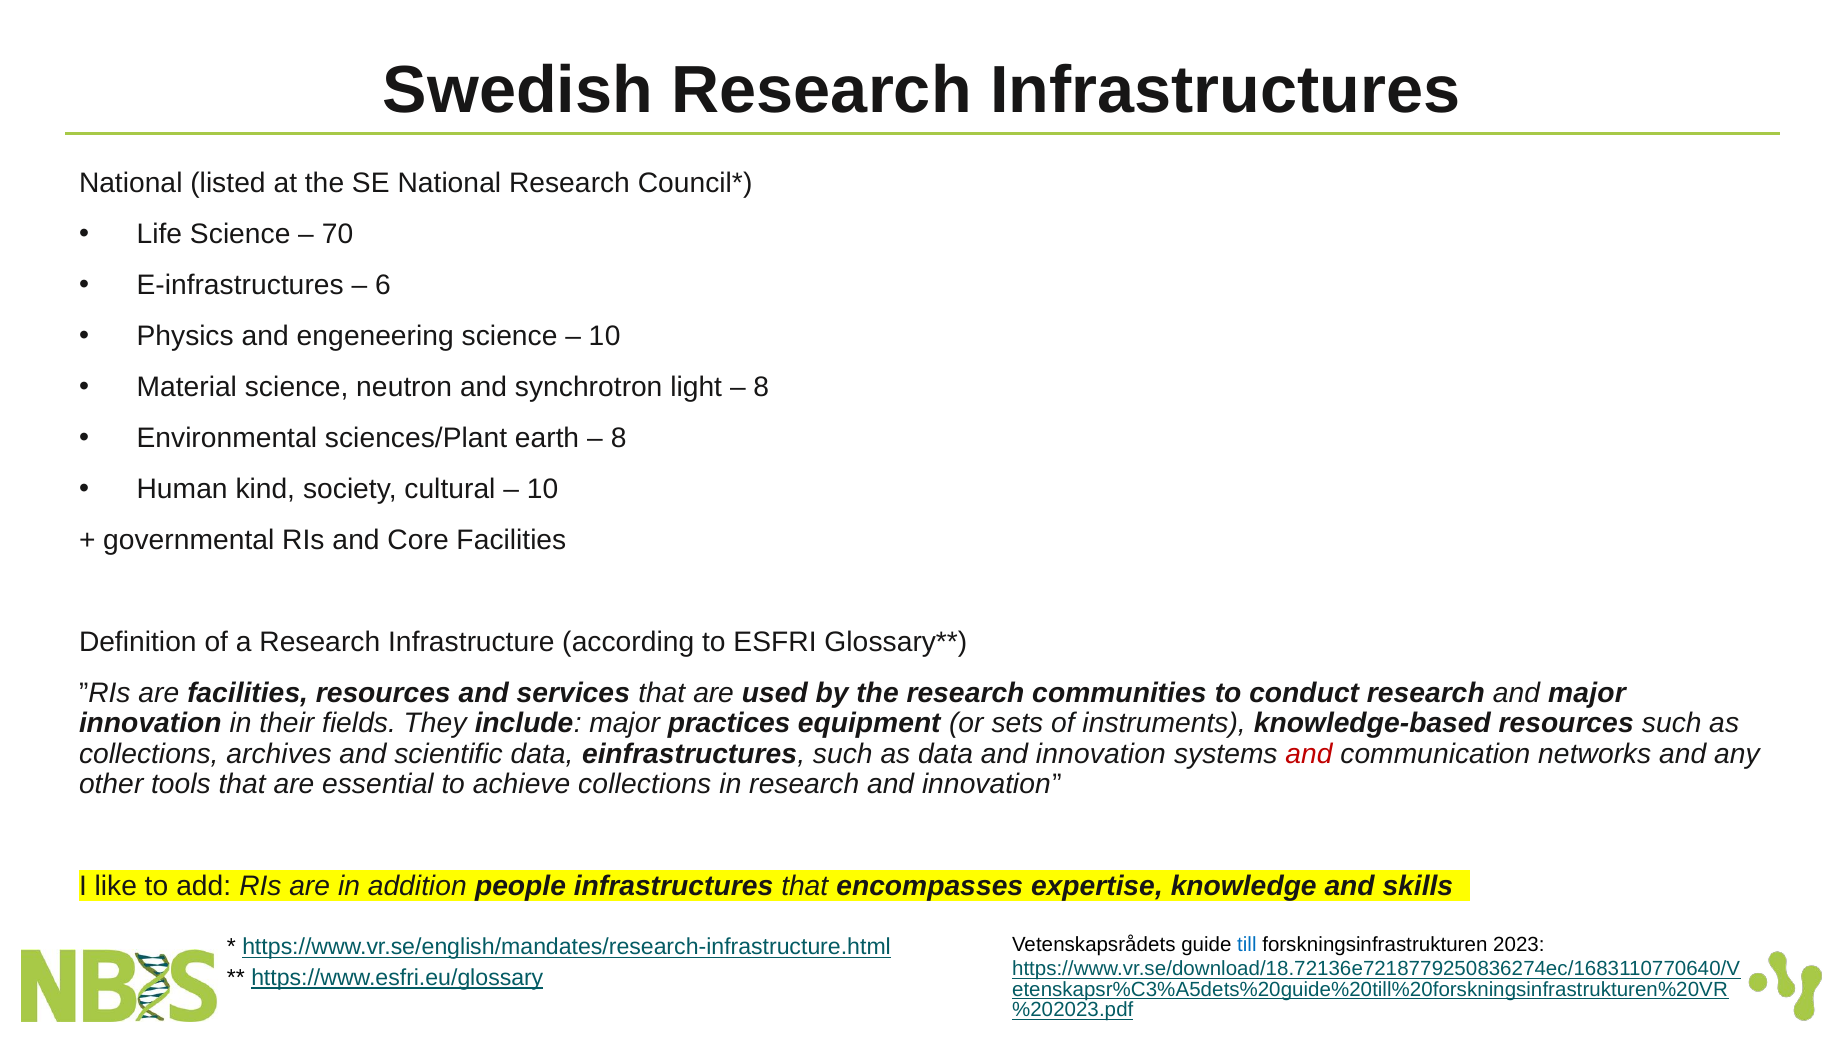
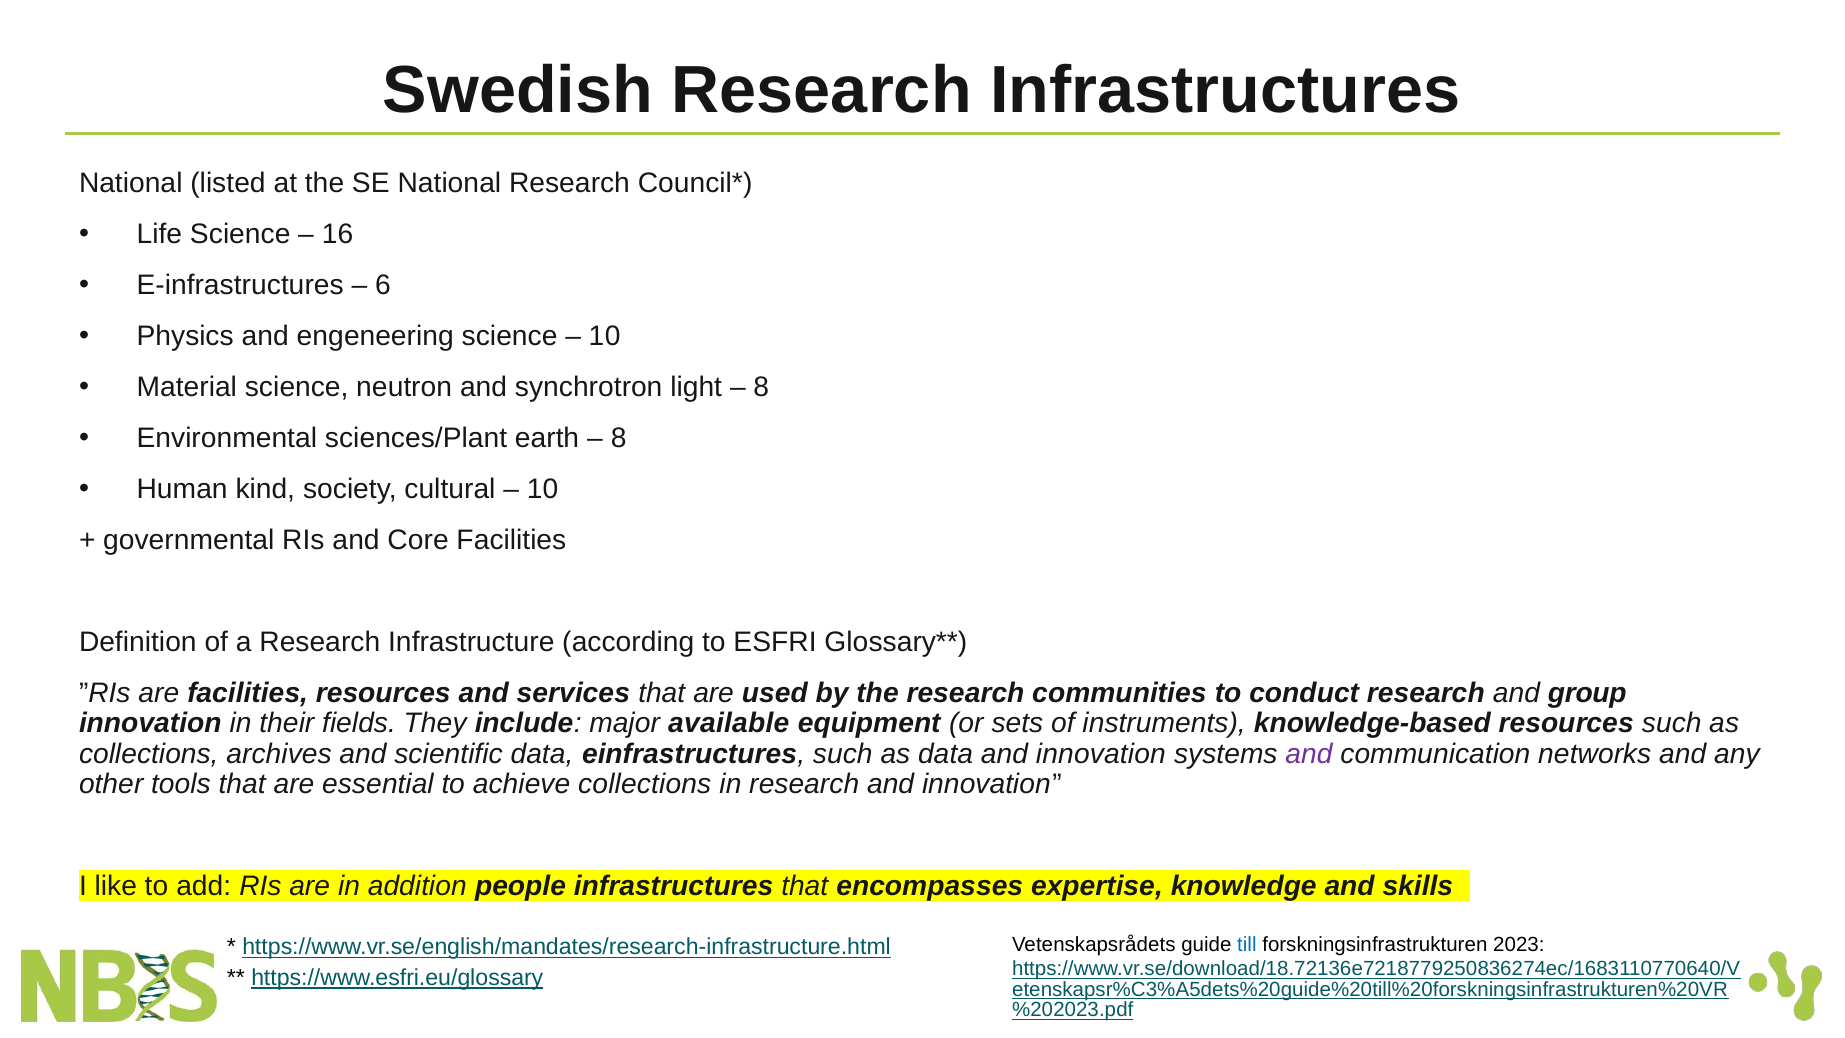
70: 70 -> 16
and major: major -> group
practices: practices -> available
and at (1309, 754) colour: red -> purple
